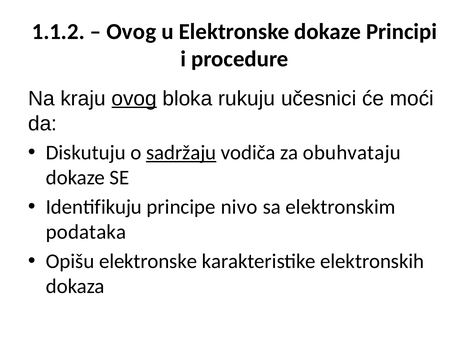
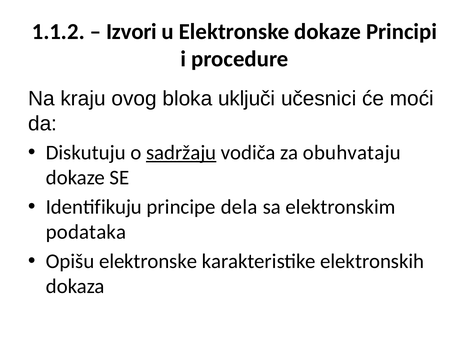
Ovog at (131, 32): Ovog -> Izvori
ovog at (134, 98) underline: present -> none
rukuju: rukuju -> uključi
nivo: nivo -> dela
